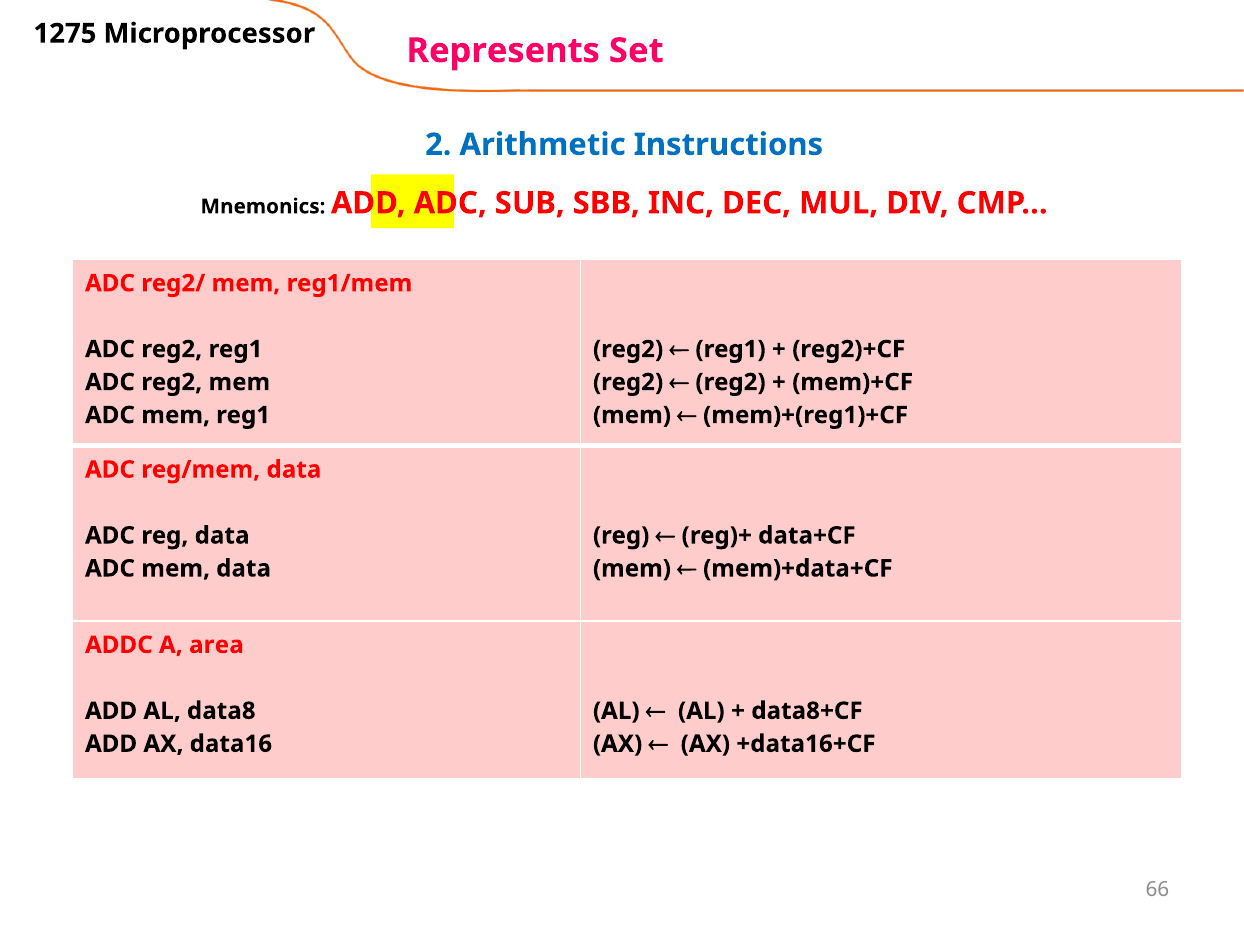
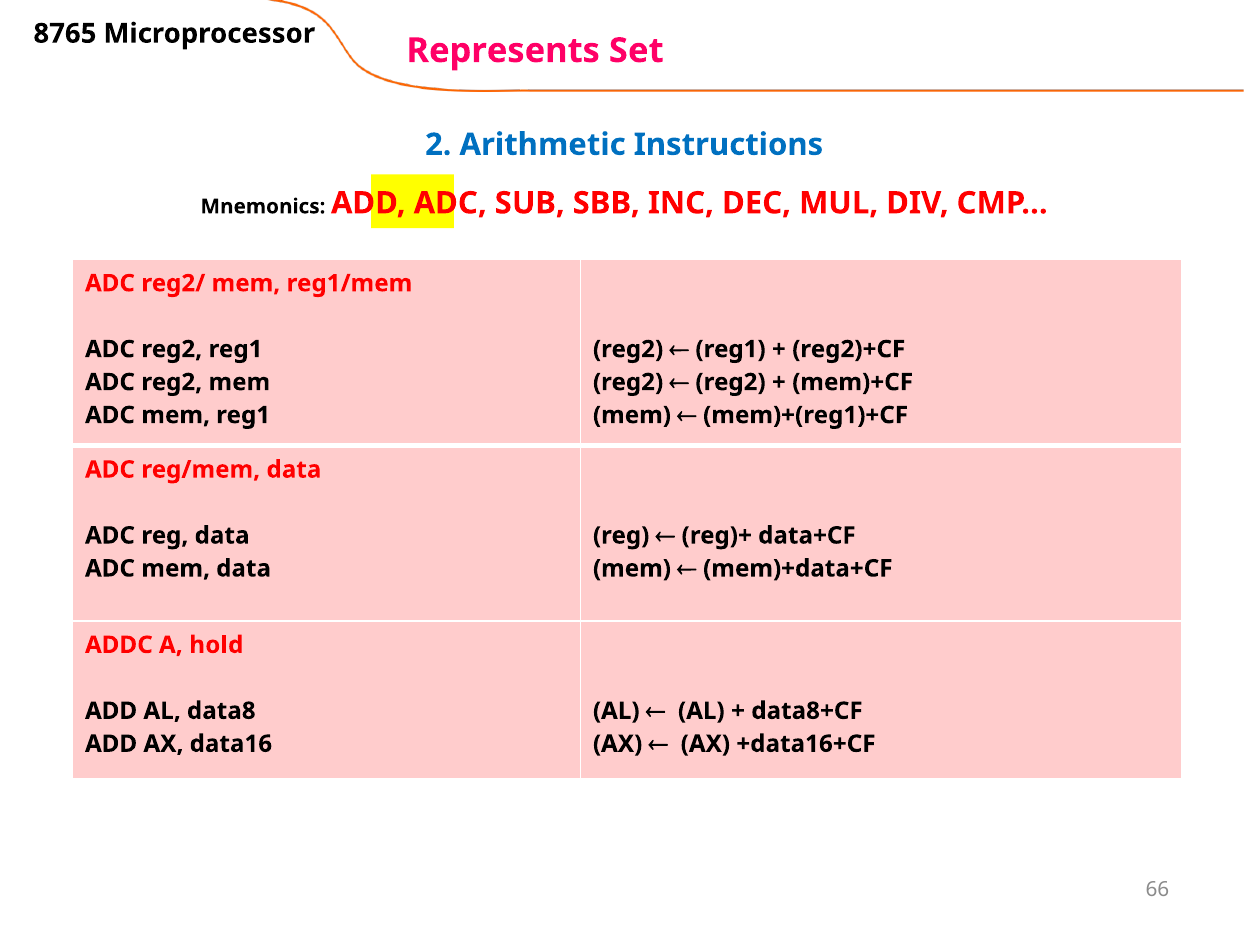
1275: 1275 -> 8765
area: area -> hold
